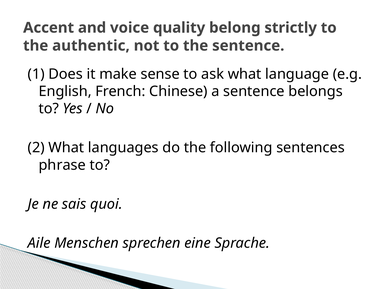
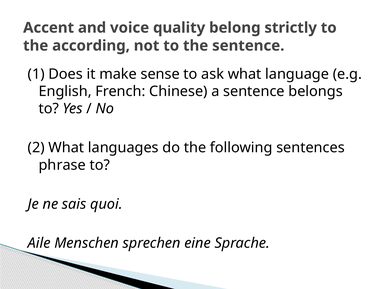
authentic: authentic -> according
